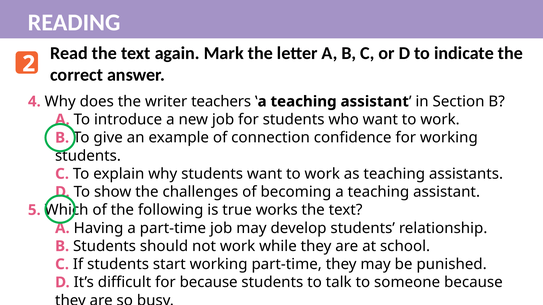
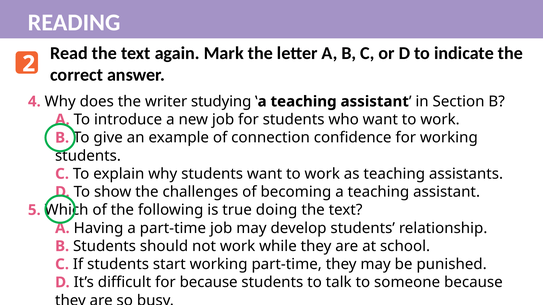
teachers: teachers -> studying
works: works -> doing
